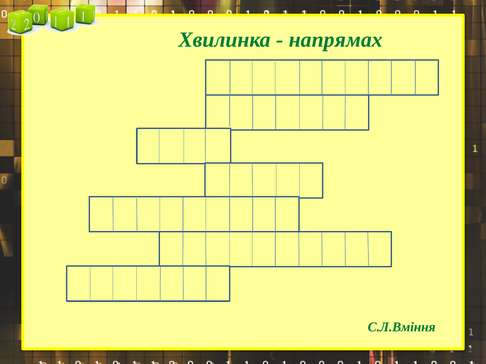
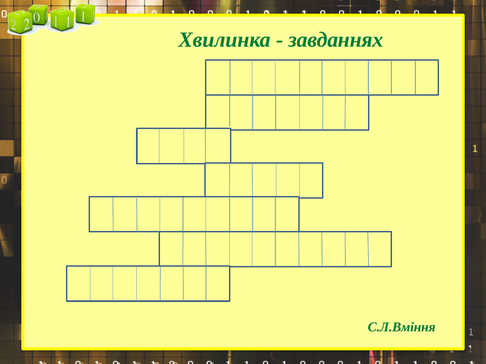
напрямах: напрямах -> завданнях
